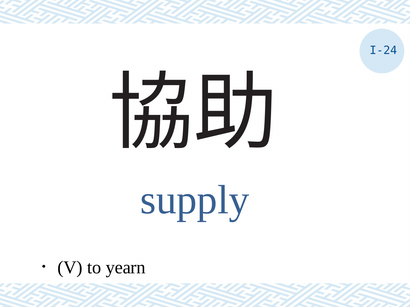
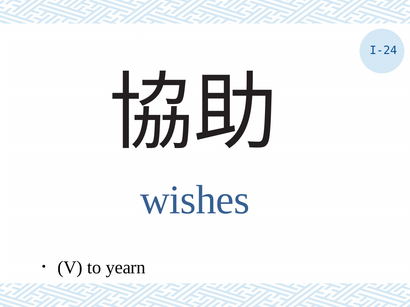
supply: supply -> wishes
